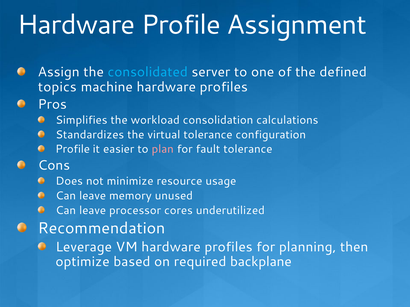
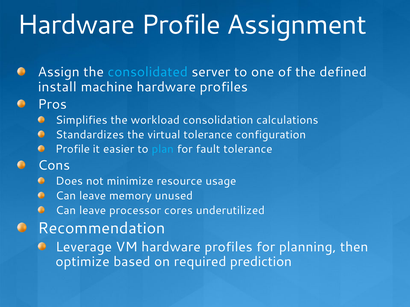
topics: topics -> install
plan colour: pink -> light blue
backplane: backplane -> prediction
